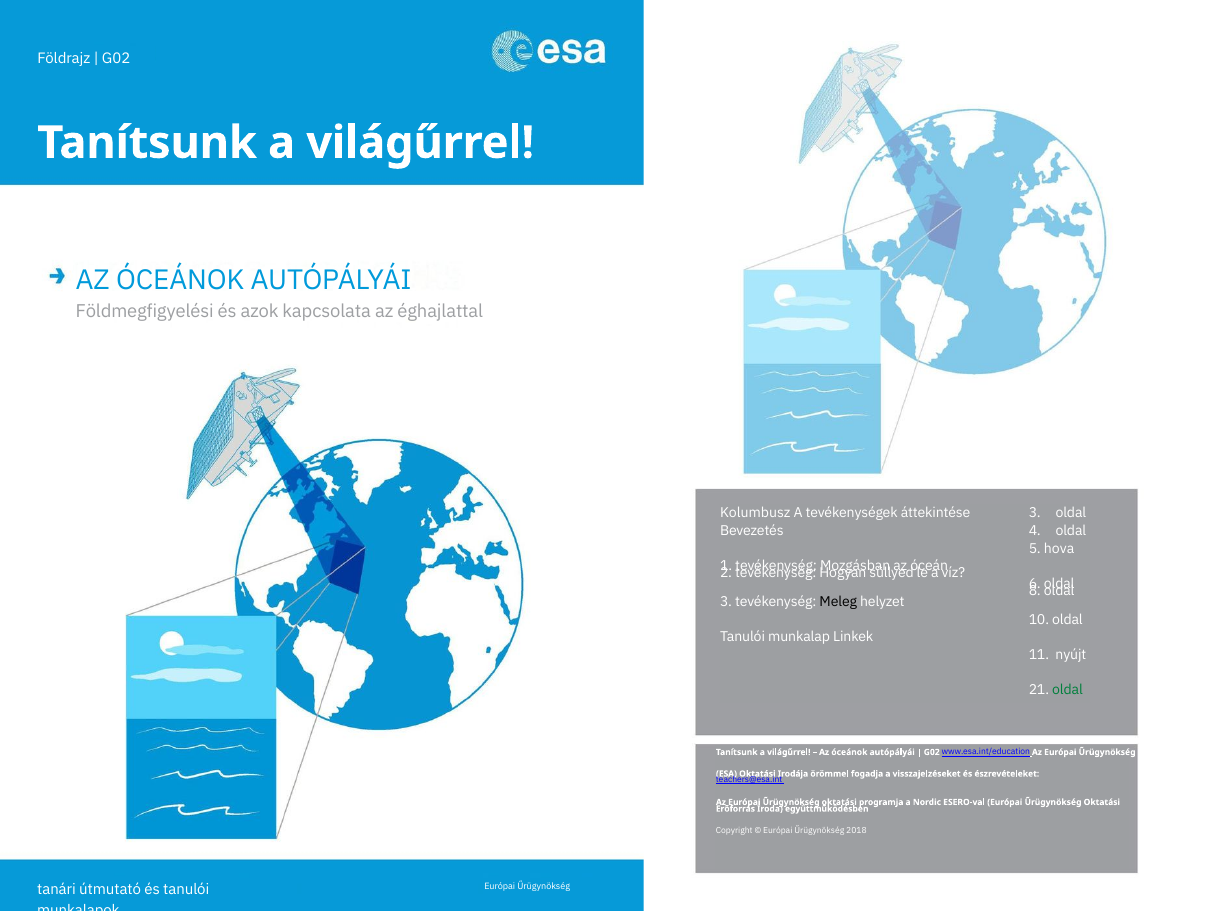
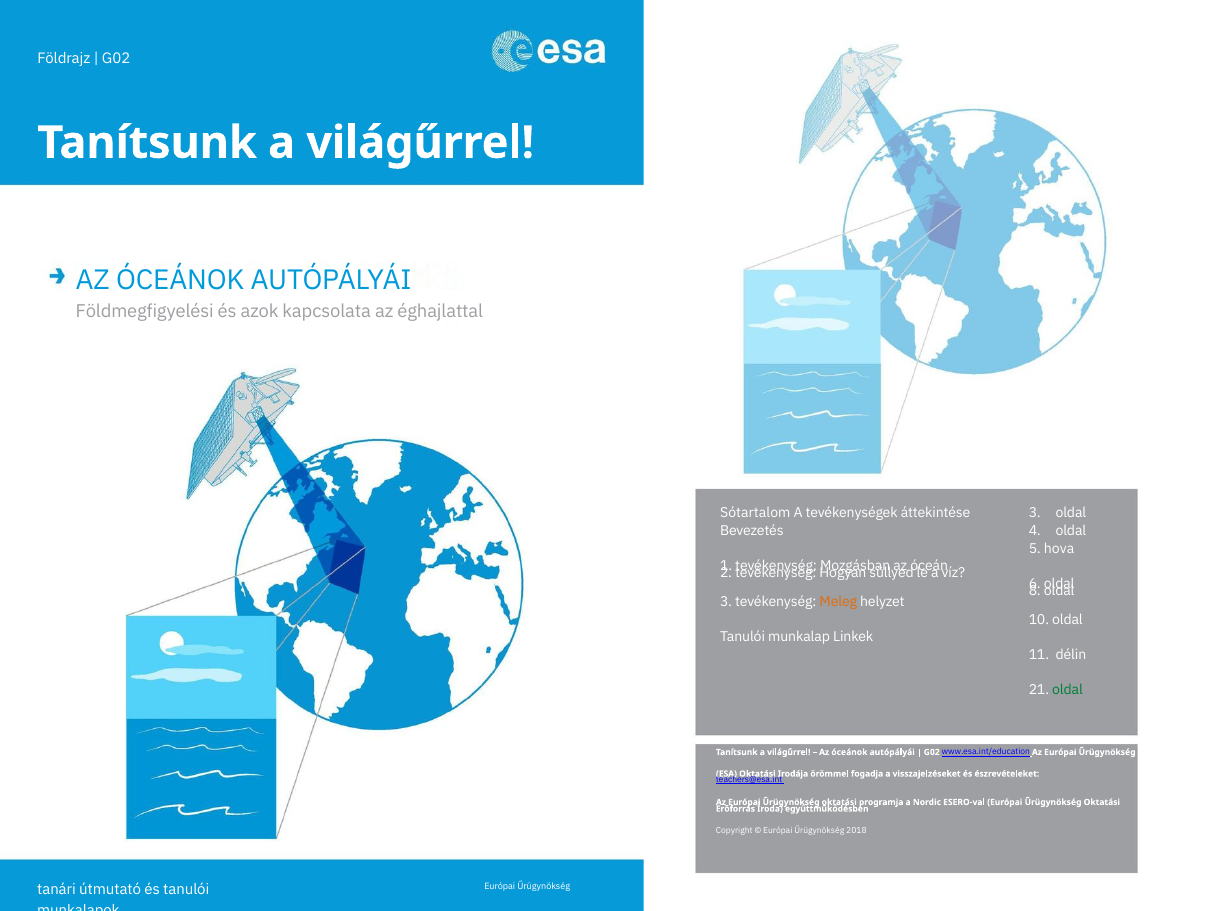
Kolumbusz: Kolumbusz -> Sótartalom
Meleg colour: black -> orange
nyújt: nyújt -> délin
